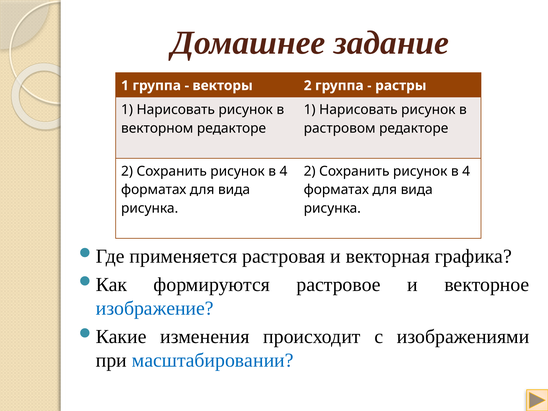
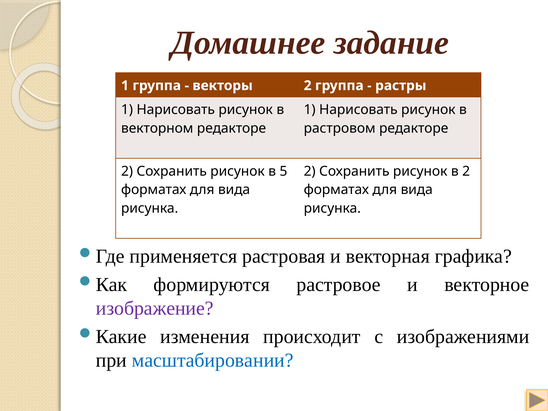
4 at (283, 171): 4 -> 5
4 at (466, 171): 4 -> 2
изображение colour: blue -> purple
